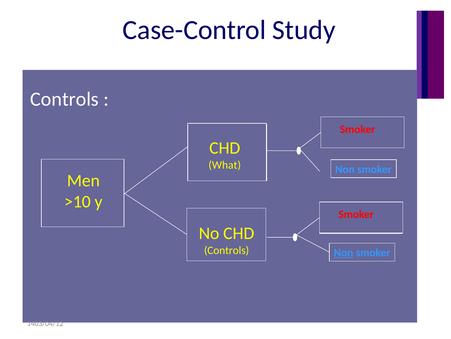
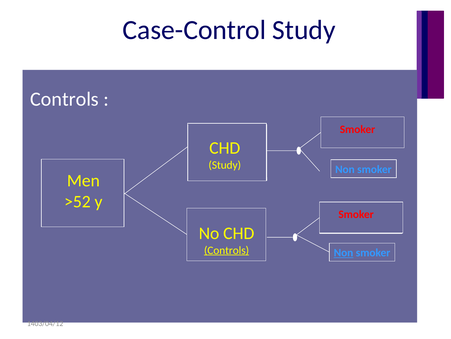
What at (225, 165): What -> Study
>10: >10 -> >52
Controls at (227, 250) underline: none -> present
